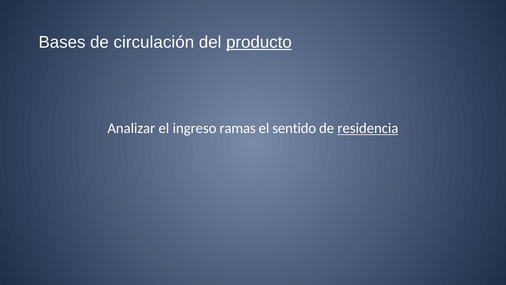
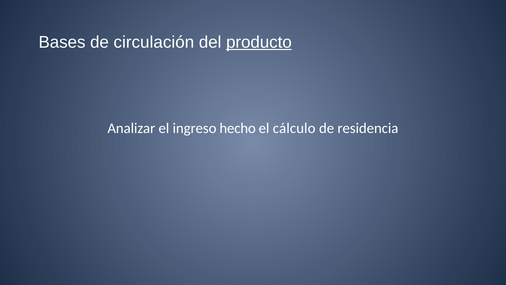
ramas: ramas -> hecho
sentido: sentido -> cálculo
residencia underline: present -> none
